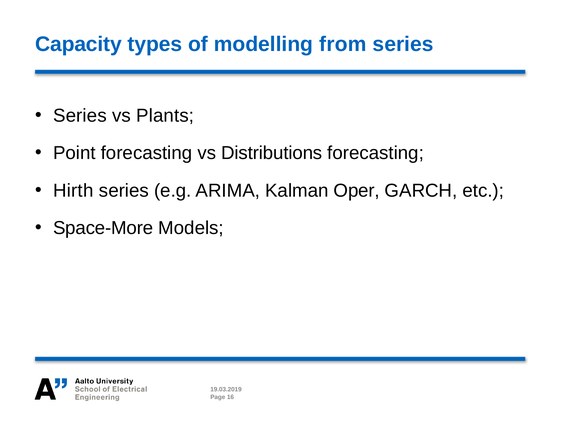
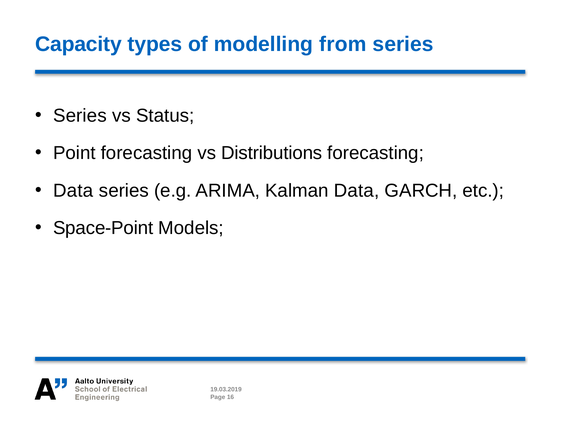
Plants: Plants -> Status
Hirth at (73, 190): Hirth -> Data
Kalman Oper: Oper -> Data
Space-More: Space-More -> Space-Point
